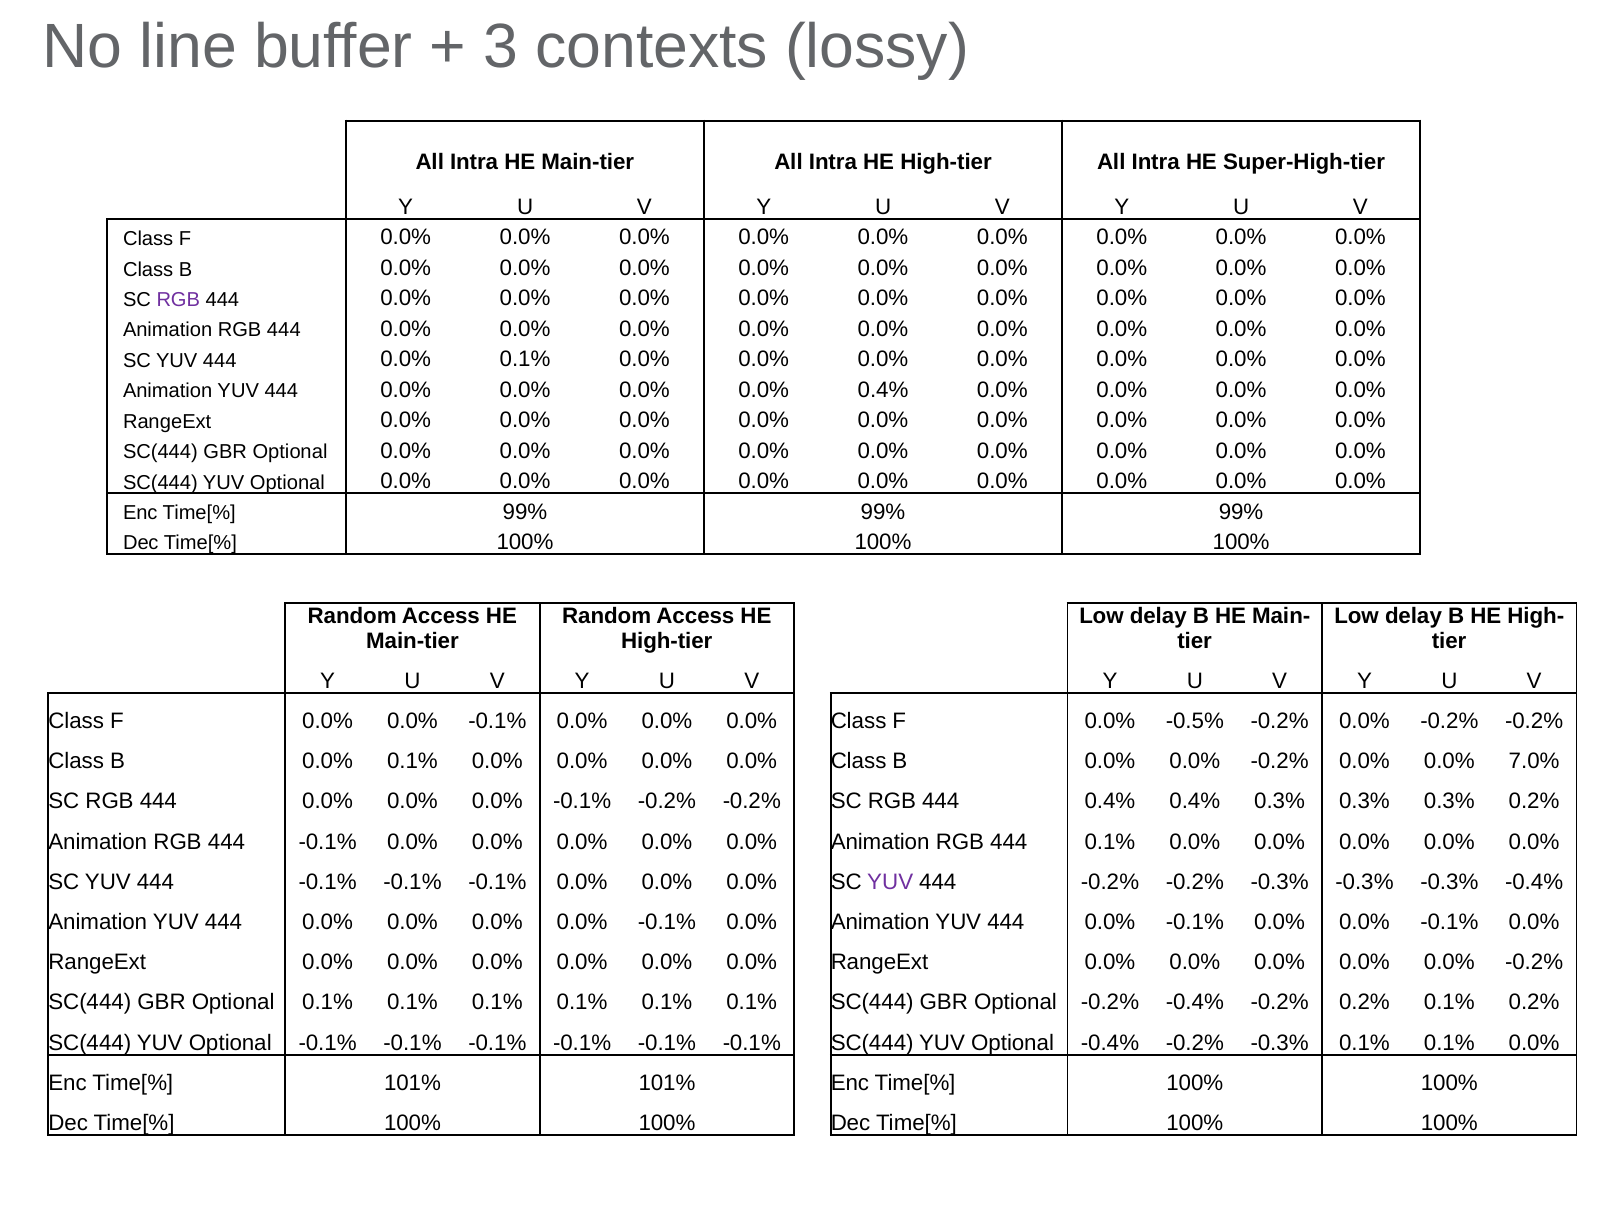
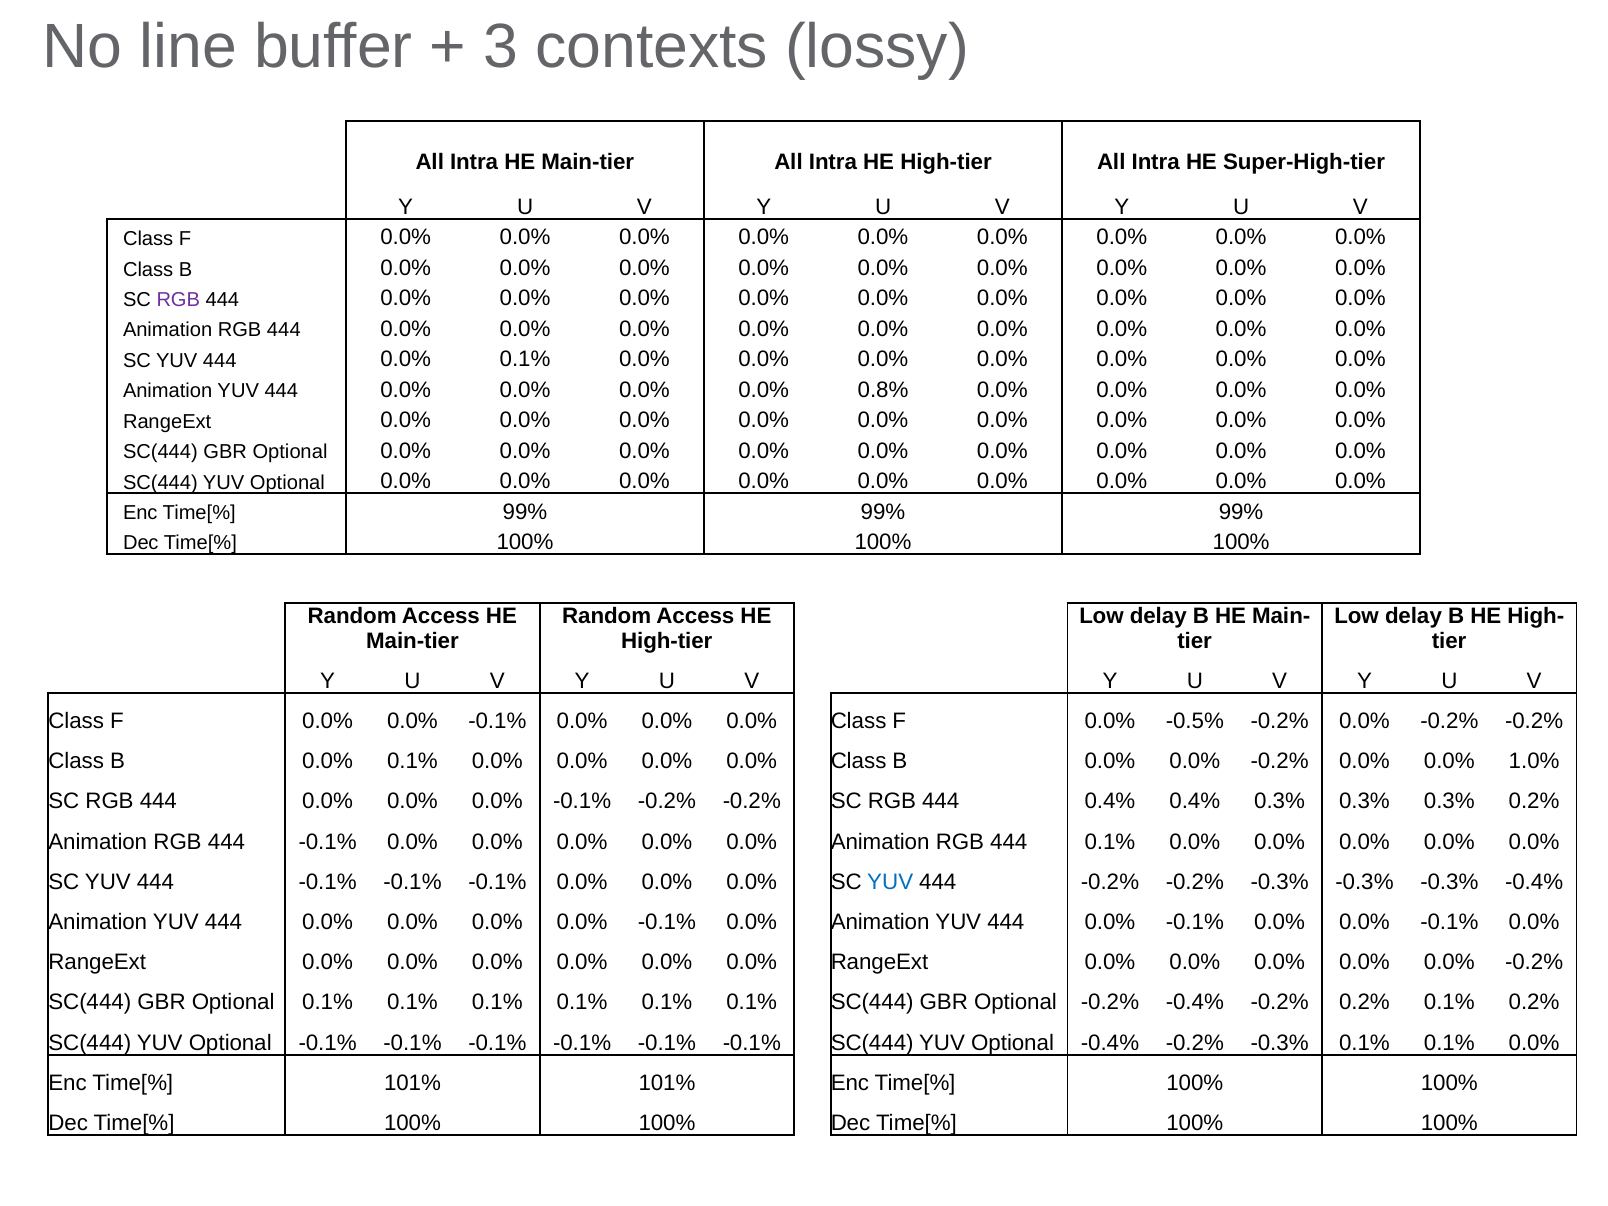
0.0% 0.4%: 0.4% -> 0.8%
7.0%: 7.0% -> 1.0%
YUV at (890, 882) colour: purple -> blue
